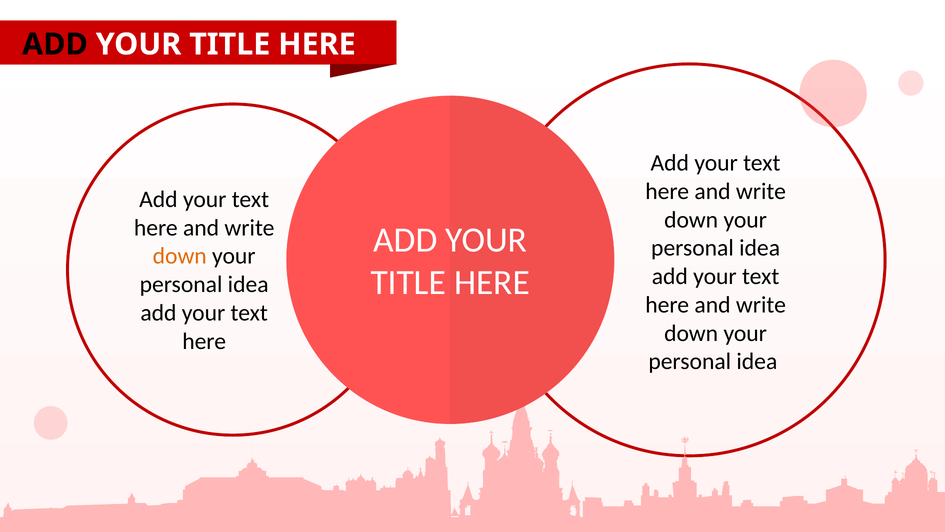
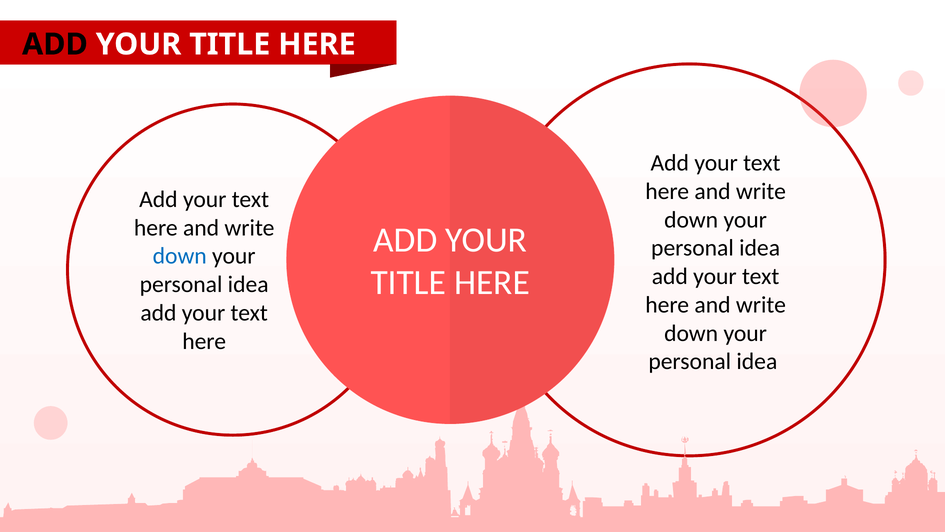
down at (180, 256) colour: orange -> blue
